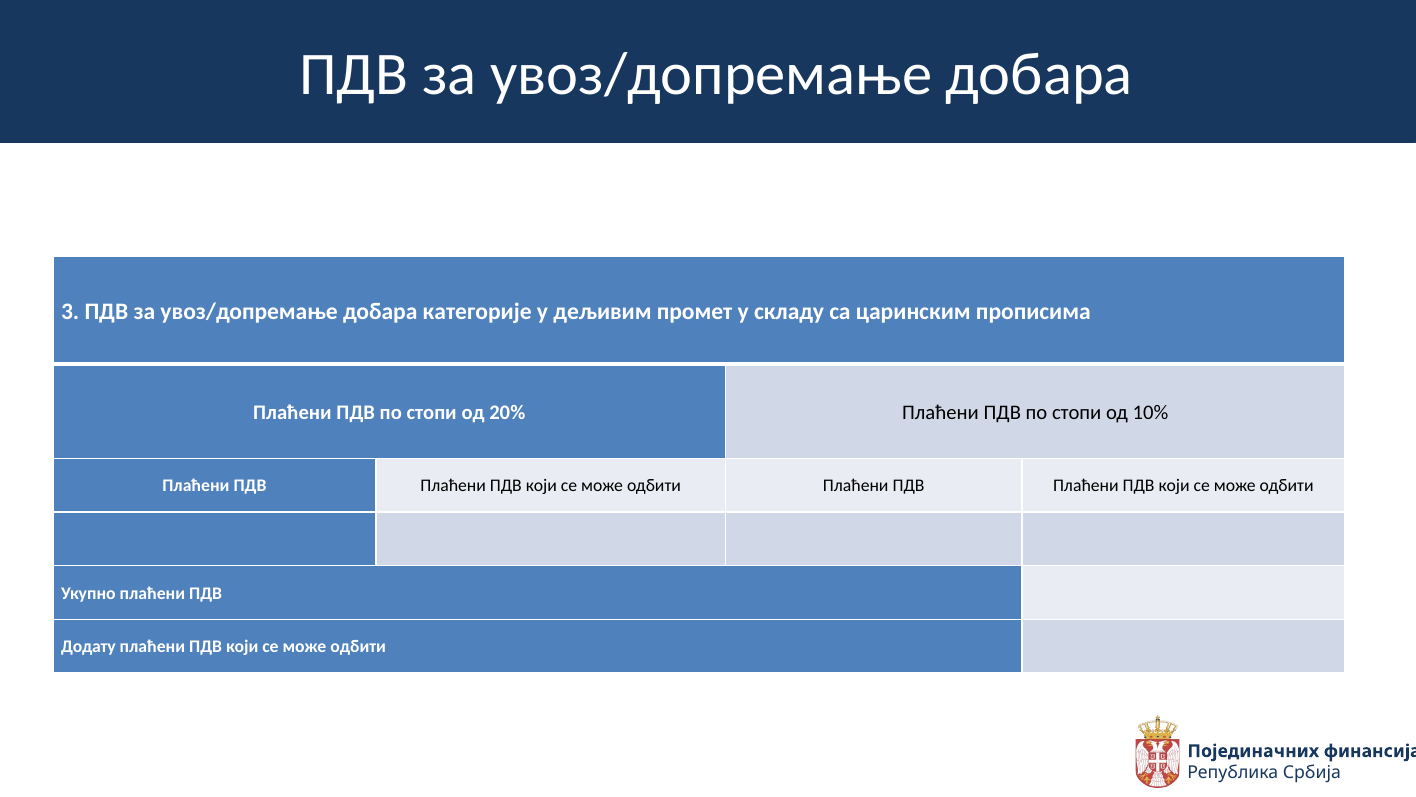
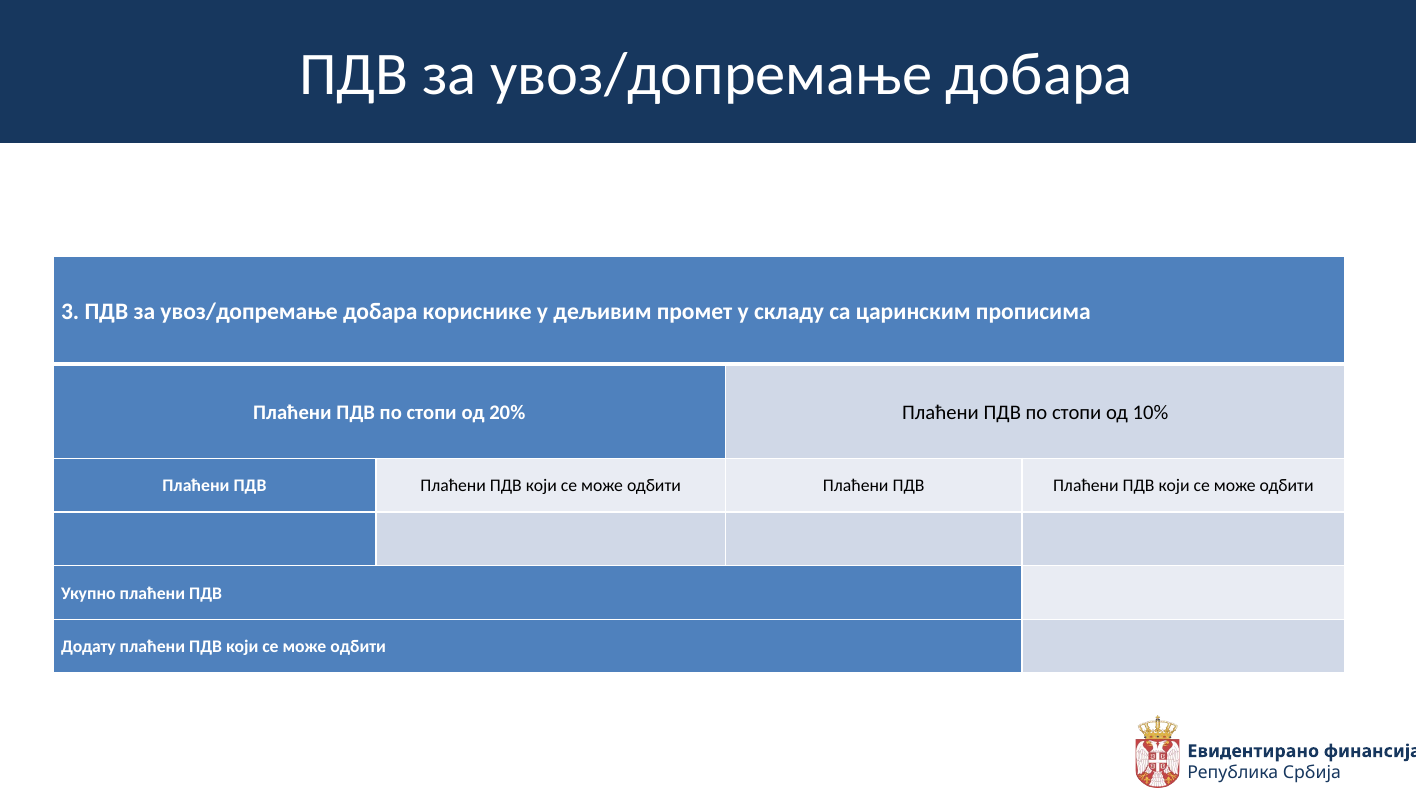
категорије: категорије -> кориснике
Појединачних: Појединачних -> Евидентирано
